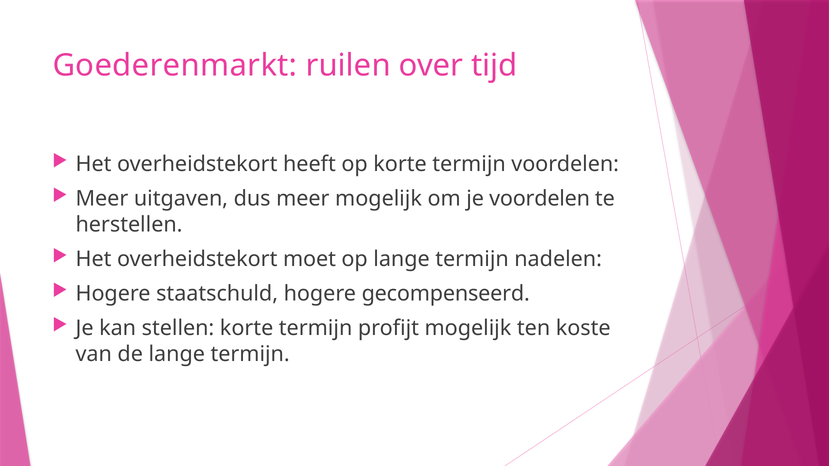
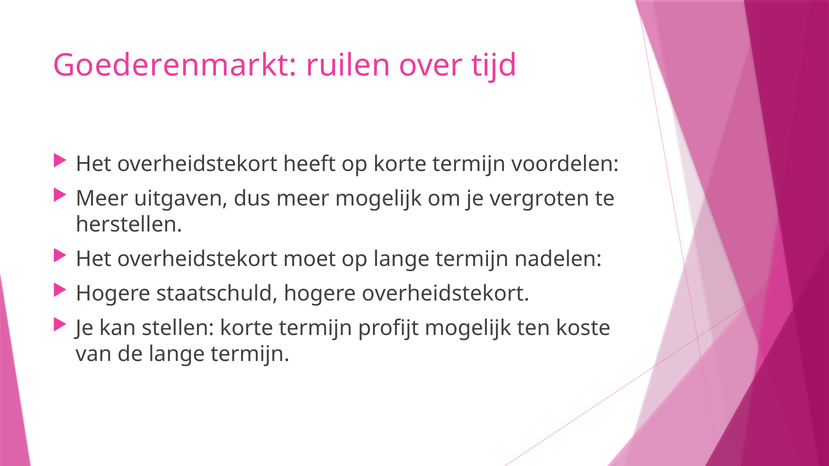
je voordelen: voordelen -> vergroten
hogere gecompenseerd: gecompenseerd -> overheidstekort
